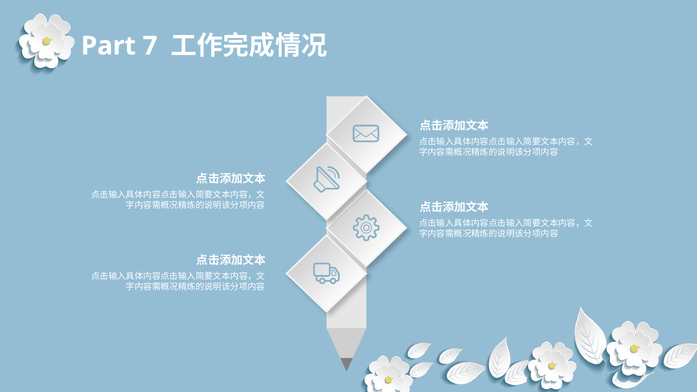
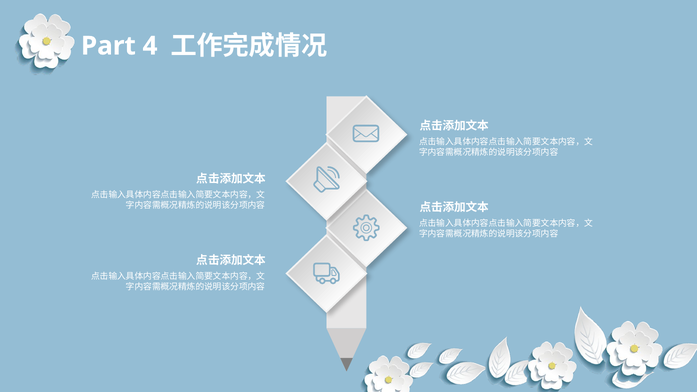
7: 7 -> 4
